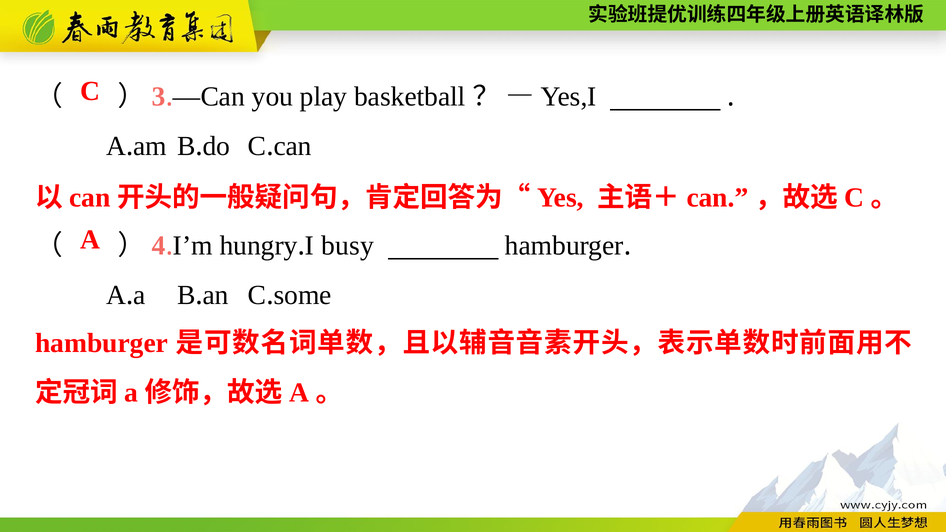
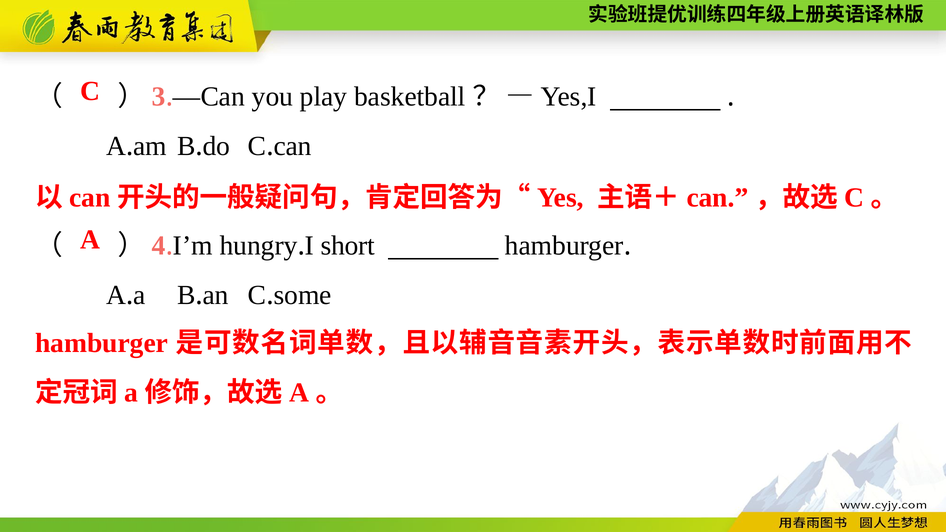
busy: busy -> short
